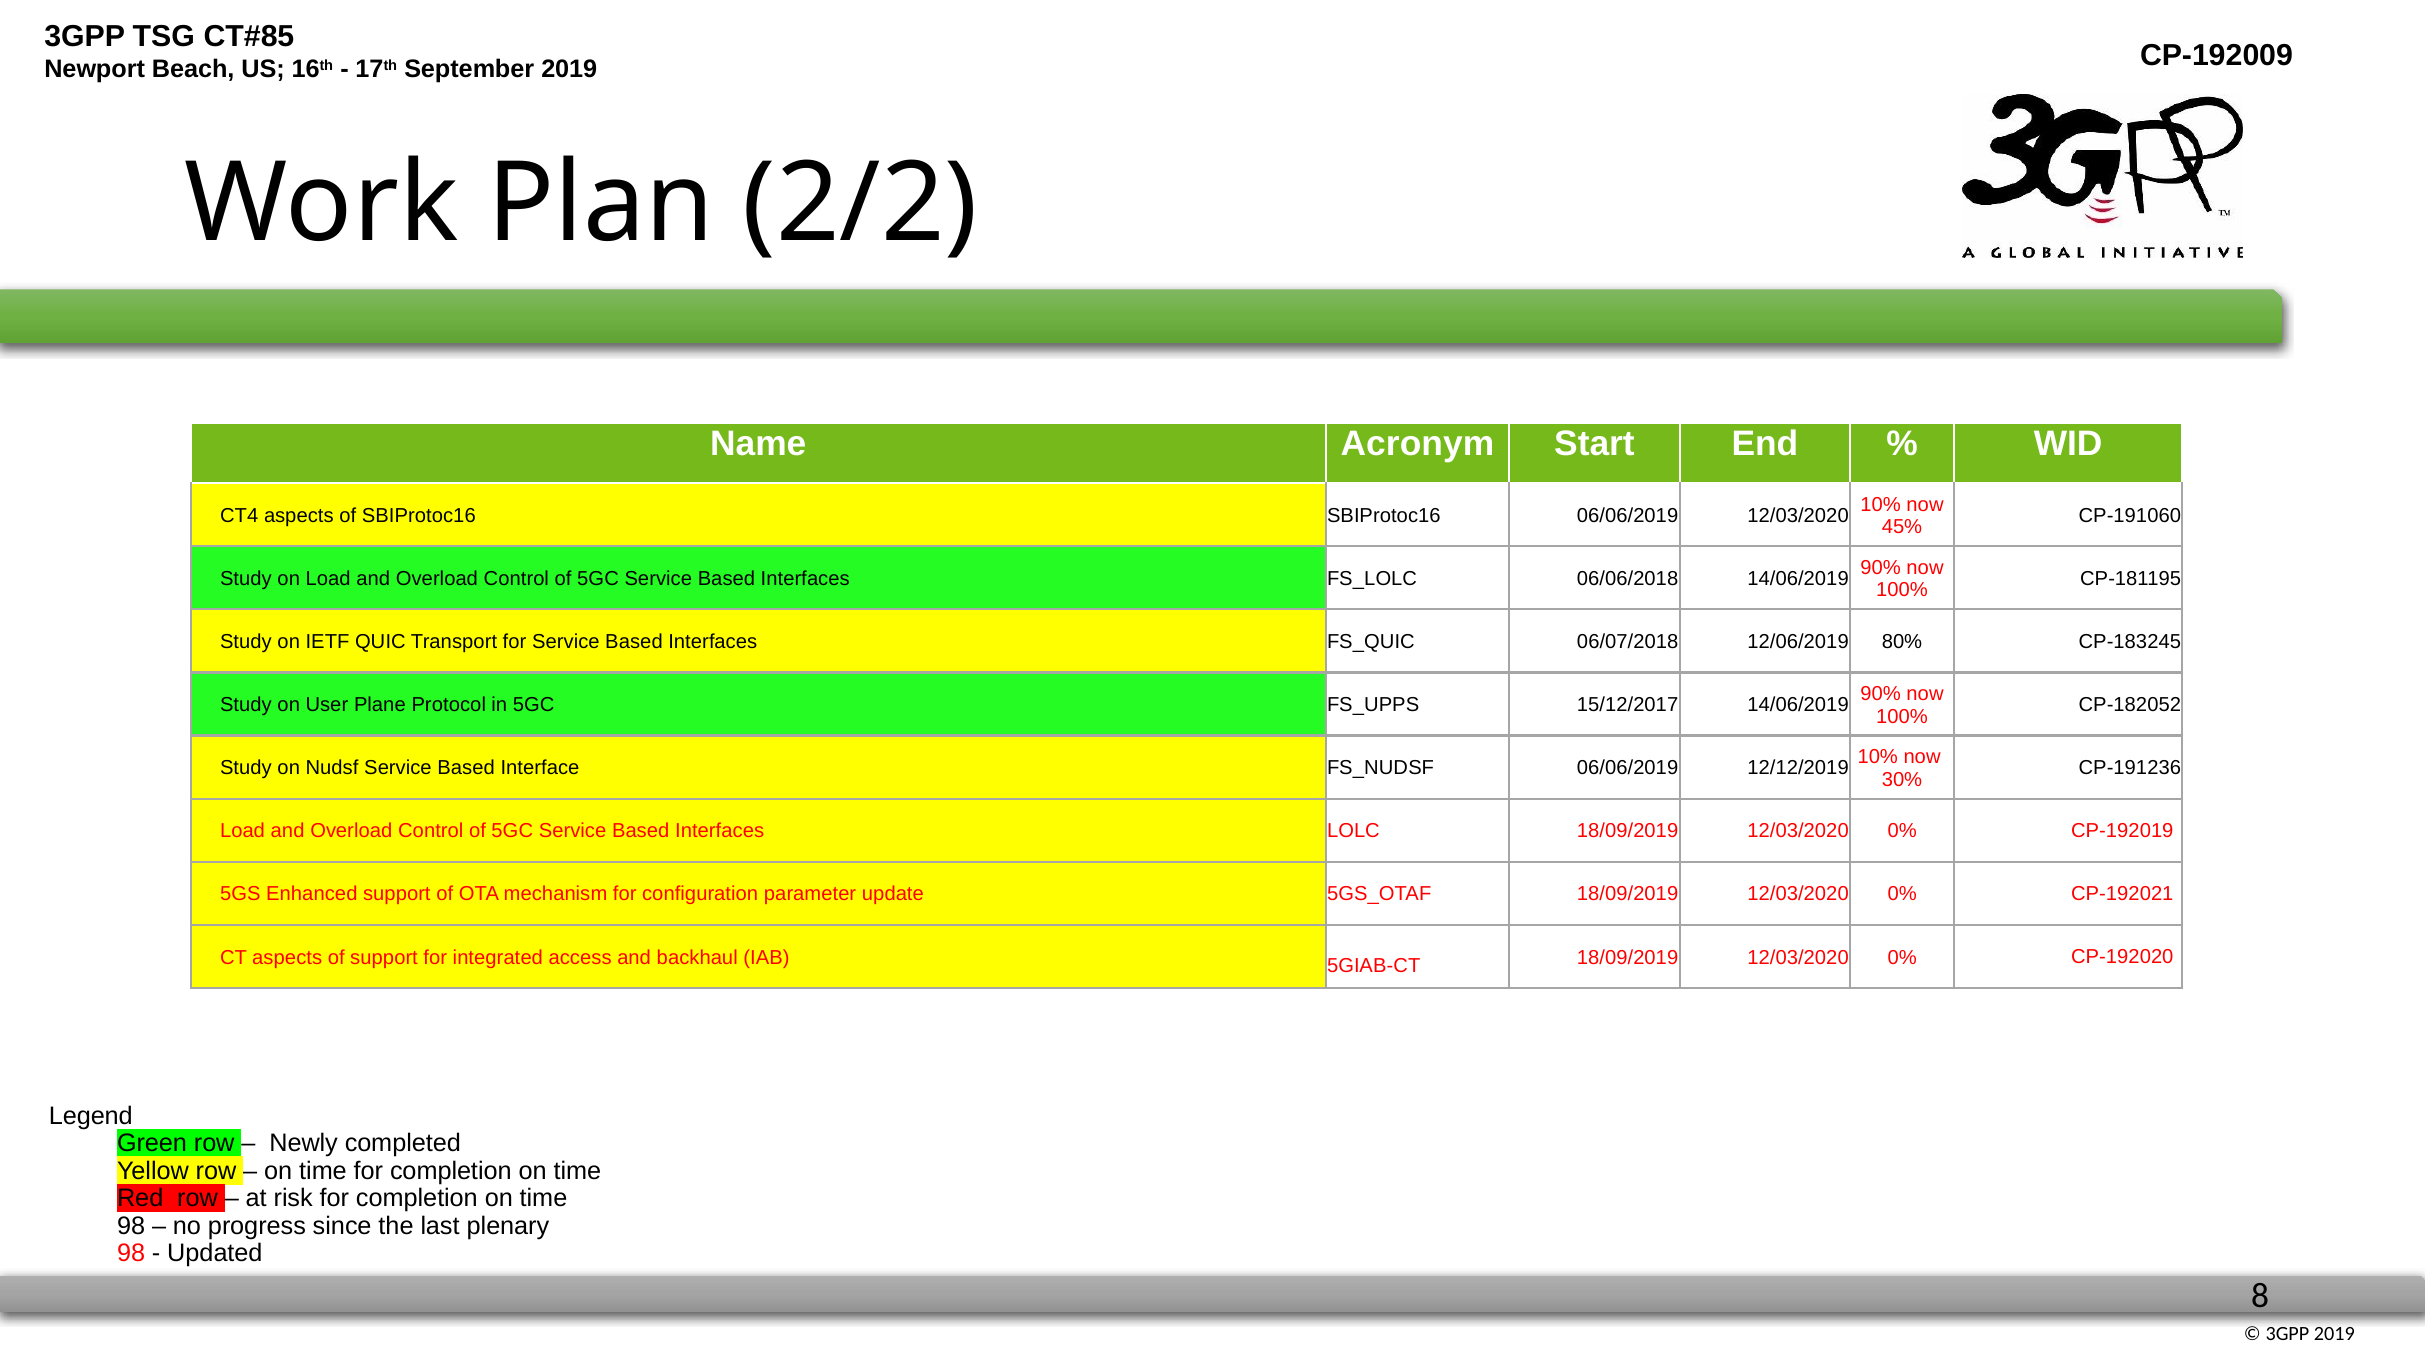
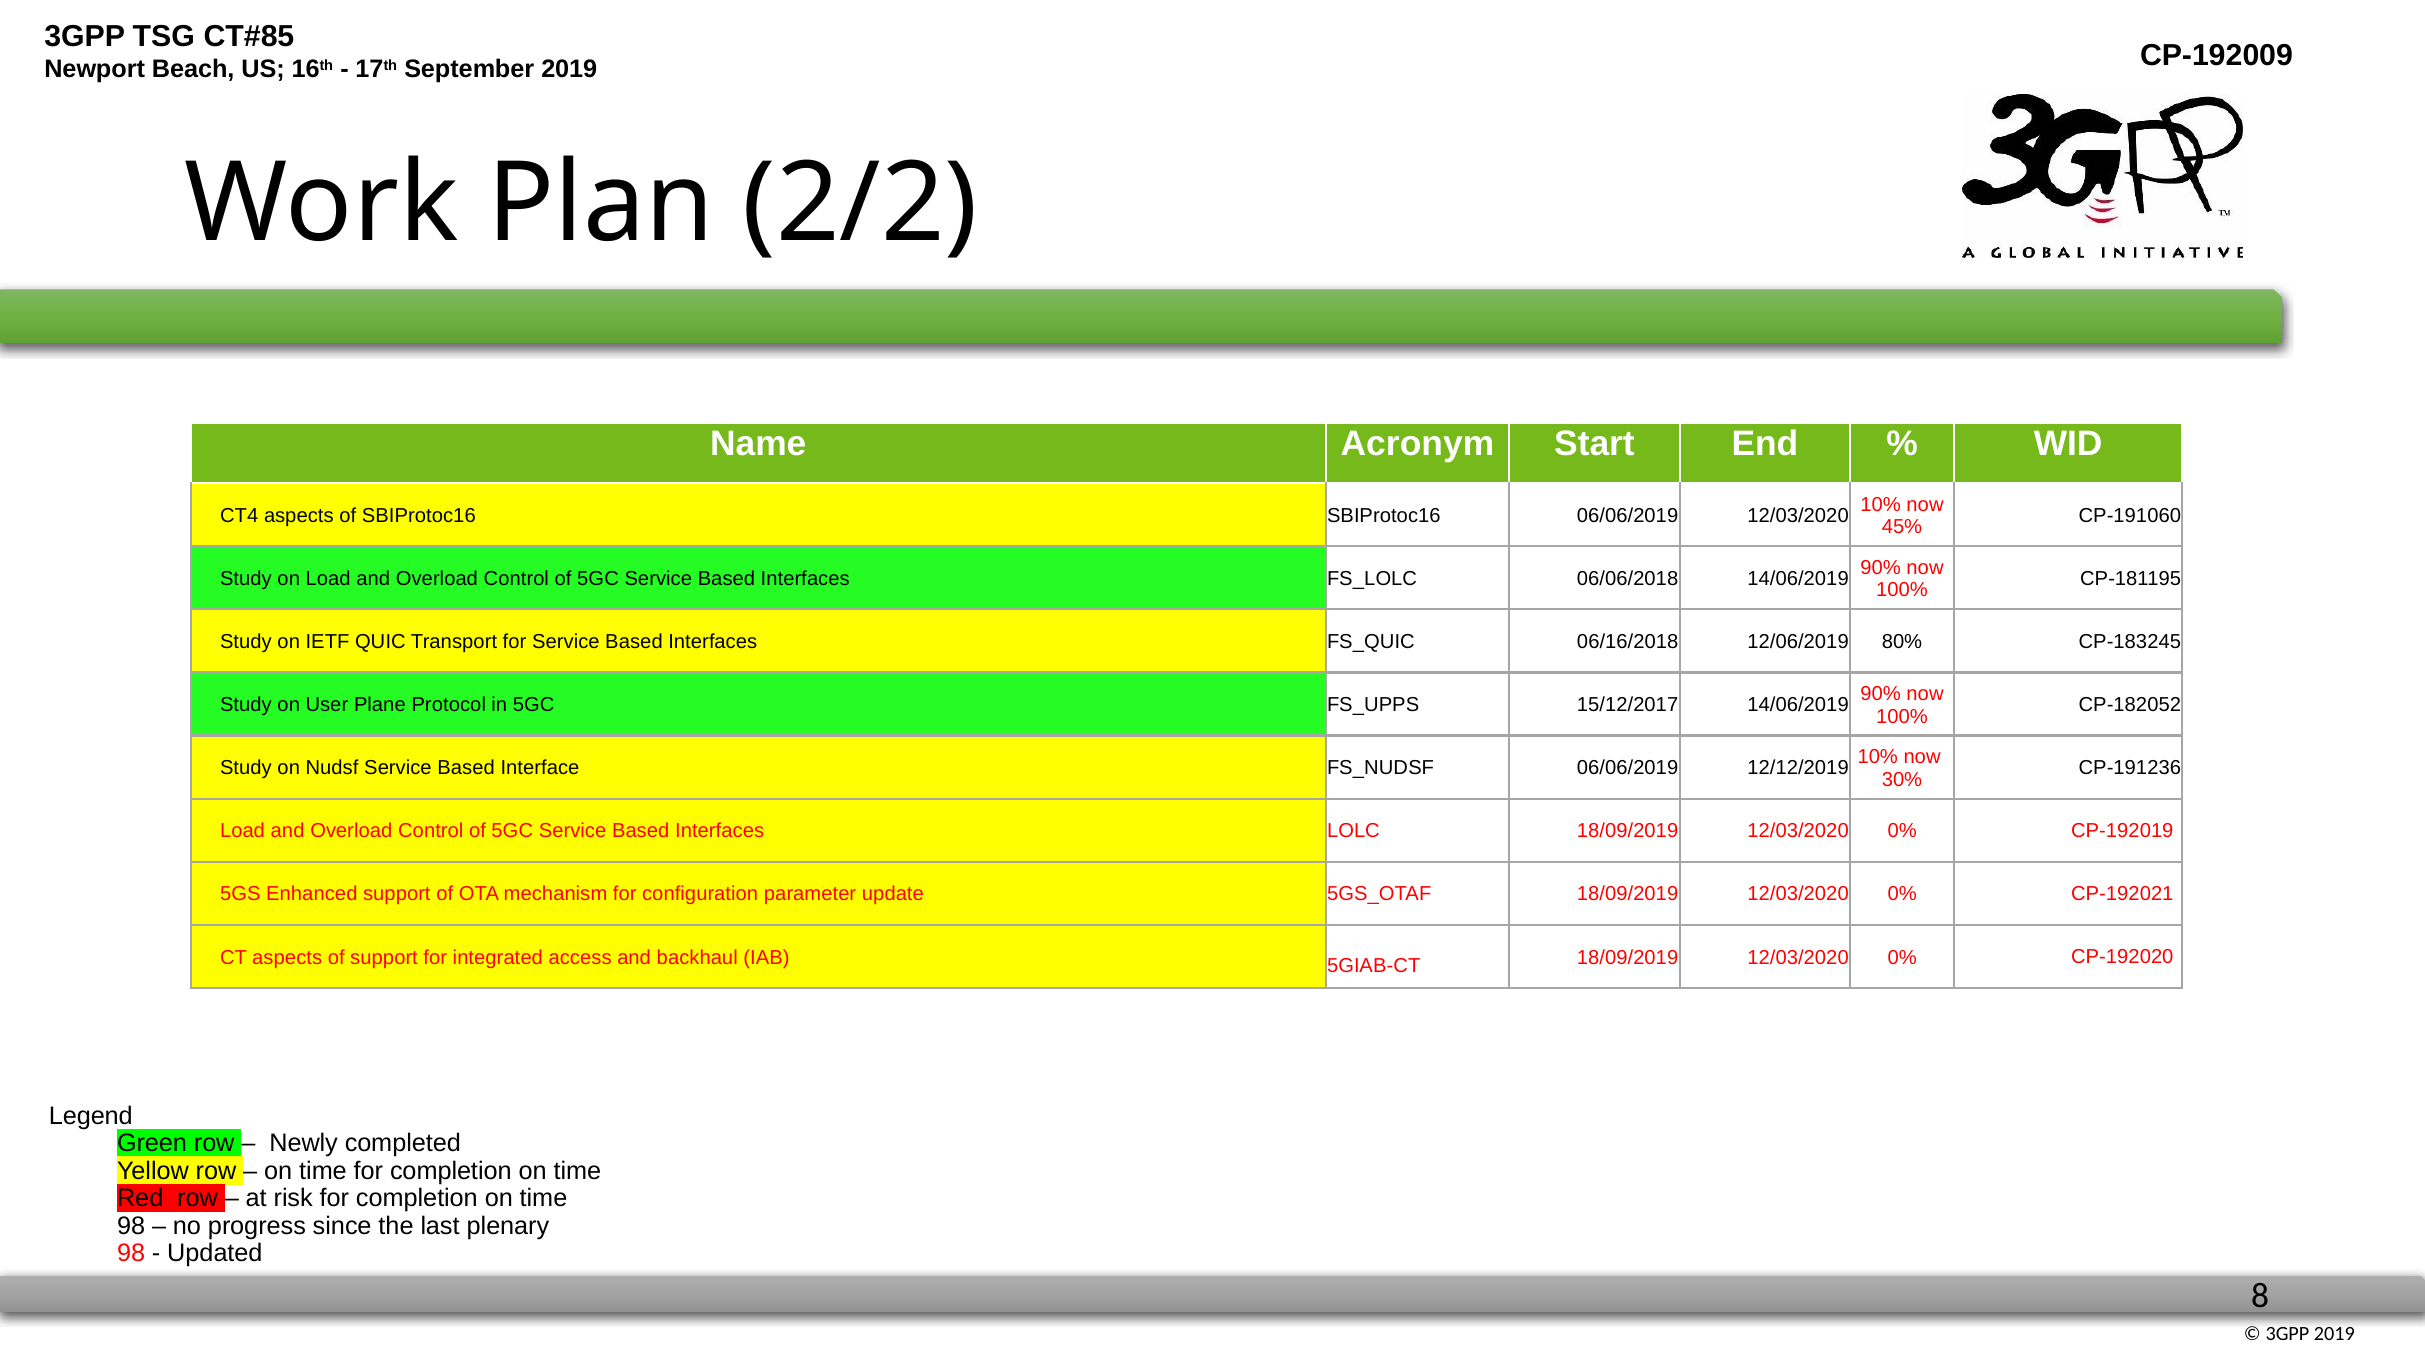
06/07/2018: 06/07/2018 -> 06/16/2018
